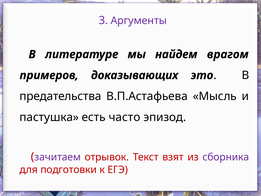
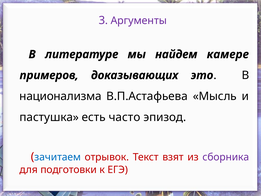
врагом: врагом -> камере
предательства: предательства -> национализма
зачитаем colour: purple -> blue
